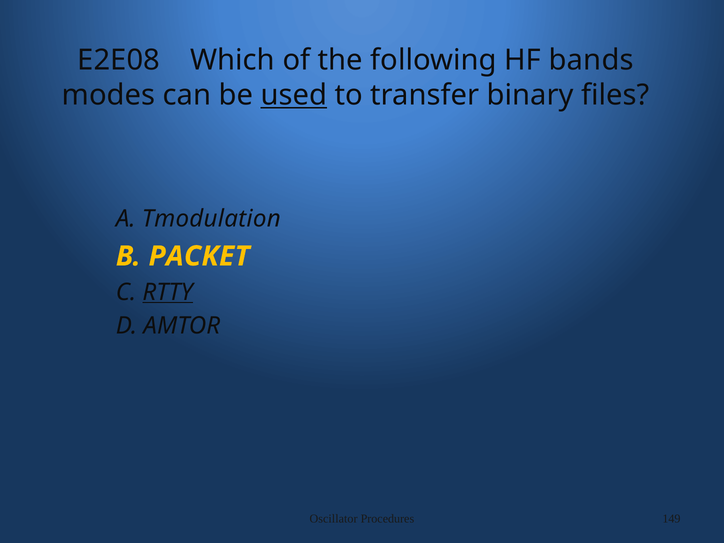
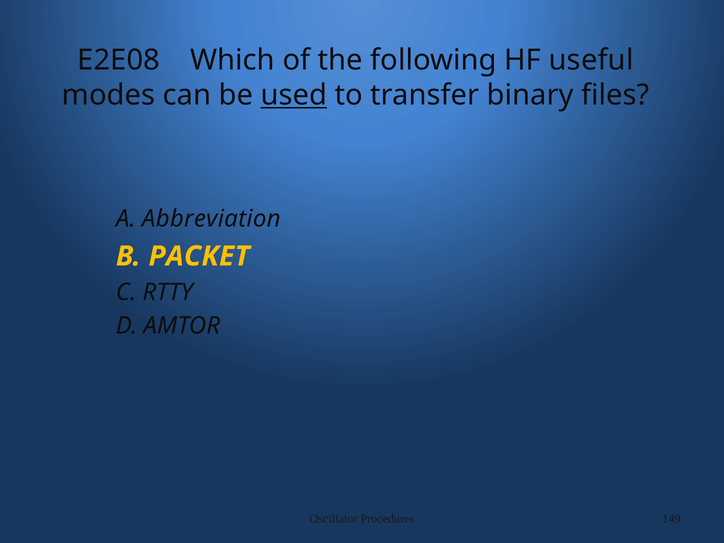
bands: bands -> useful
Tmodulation: Tmodulation -> Abbreviation
RTTY underline: present -> none
